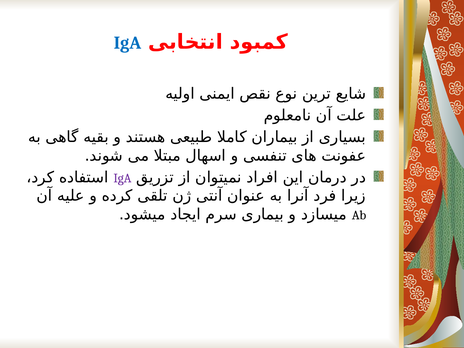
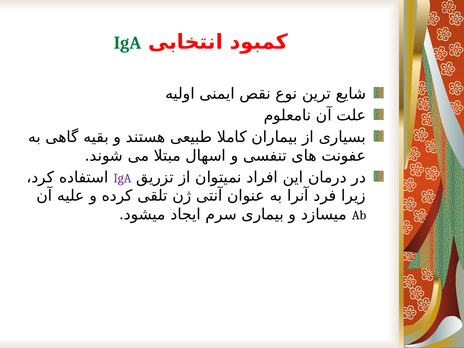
IgA at (128, 43) colour: blue -> green
